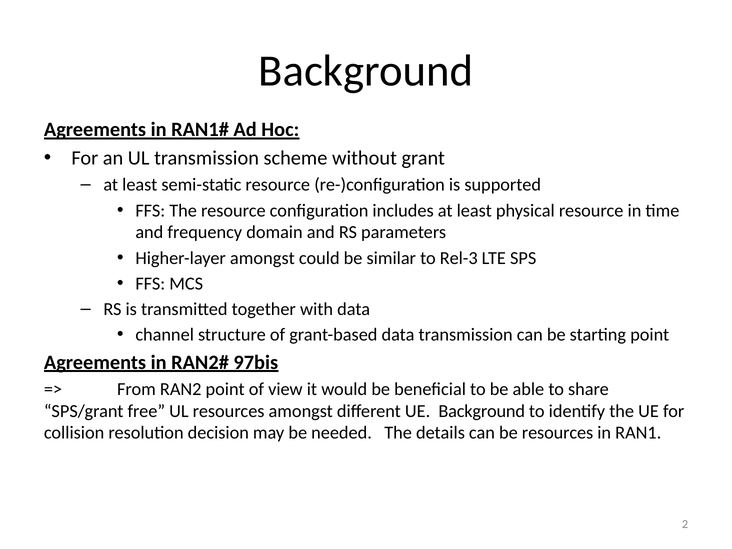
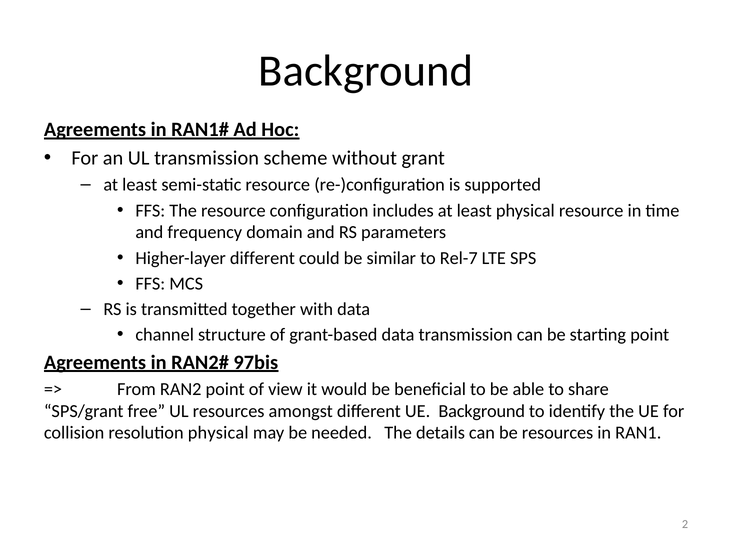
Higher-layer amongst: amongst -> different
Rel-3: Rel-3 -> Rel-7
resolution decision: decision -> physical
